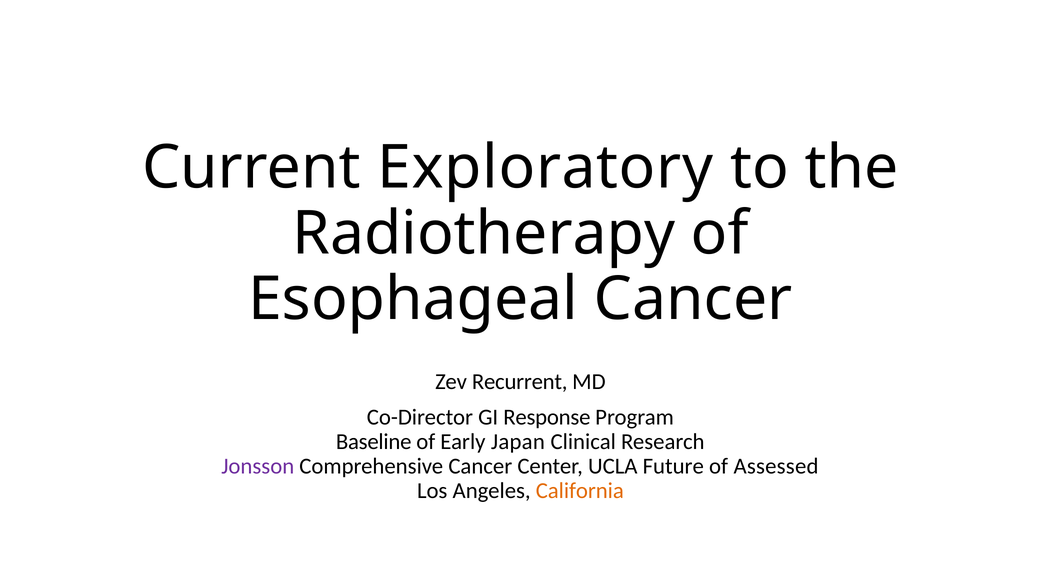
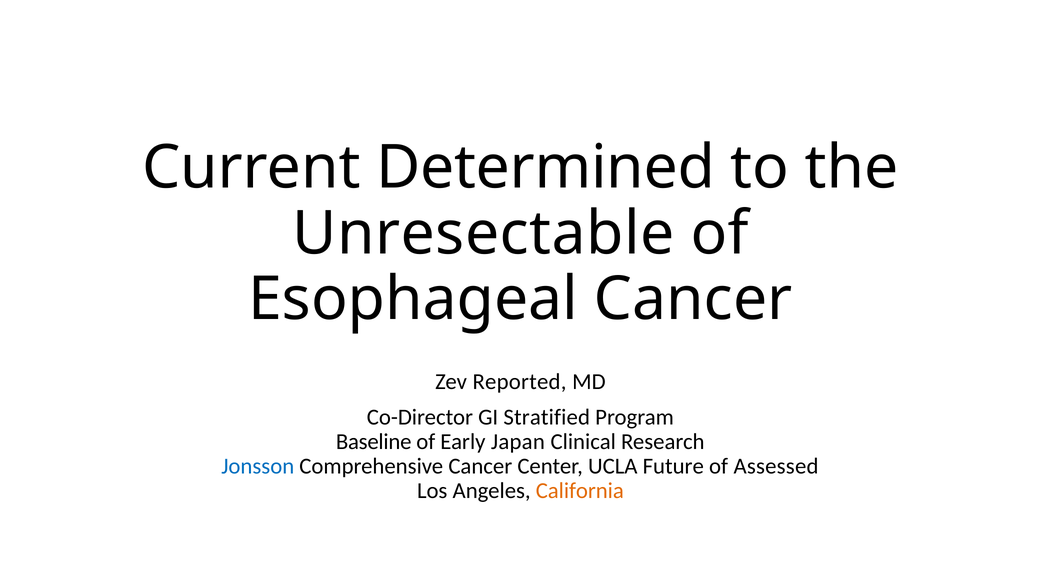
Exploratory: Exploratory -> Determined
Radiotherapy: Radiotherapy -> Unresectable
Recurrent: Recurrent -> Reported
Response: Response -> Stratified
Jonsson colour: purple -> blue
